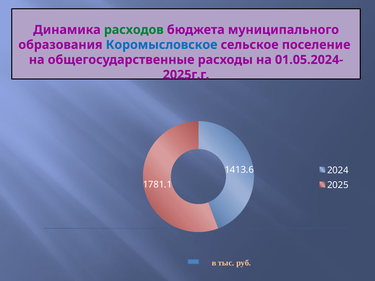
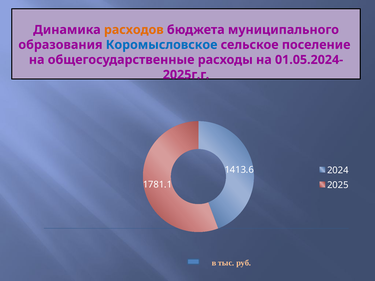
расходов colour: green -> orange
